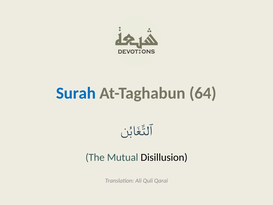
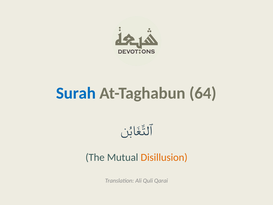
Disillusion colour: black -> orange
